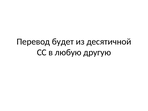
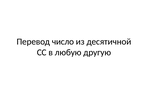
будет: будет -> число
